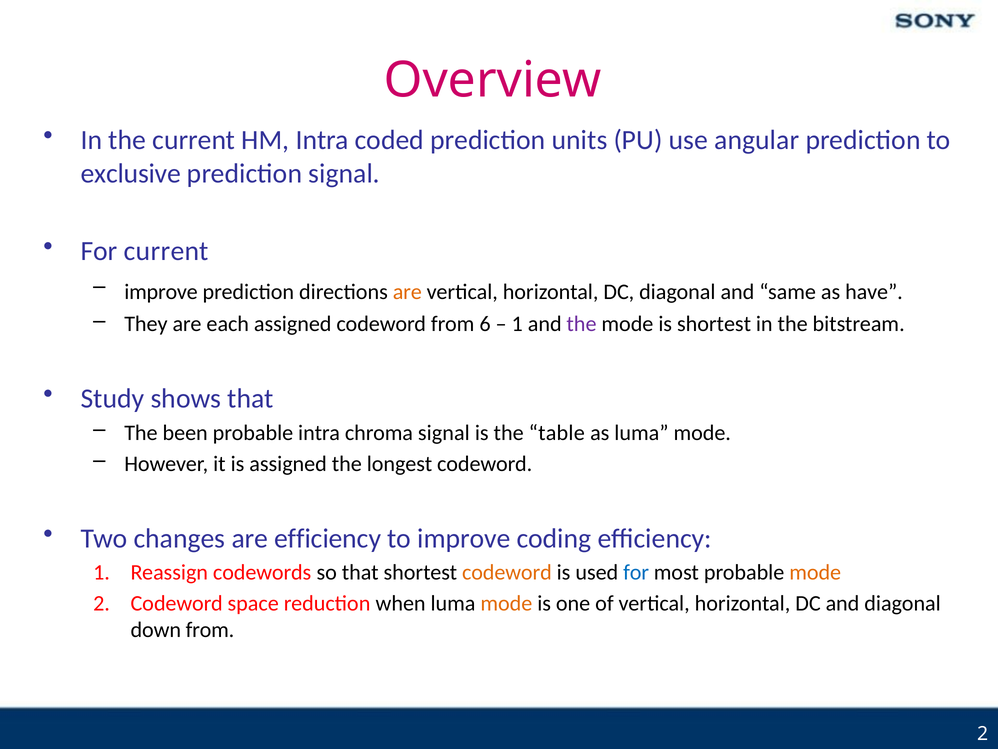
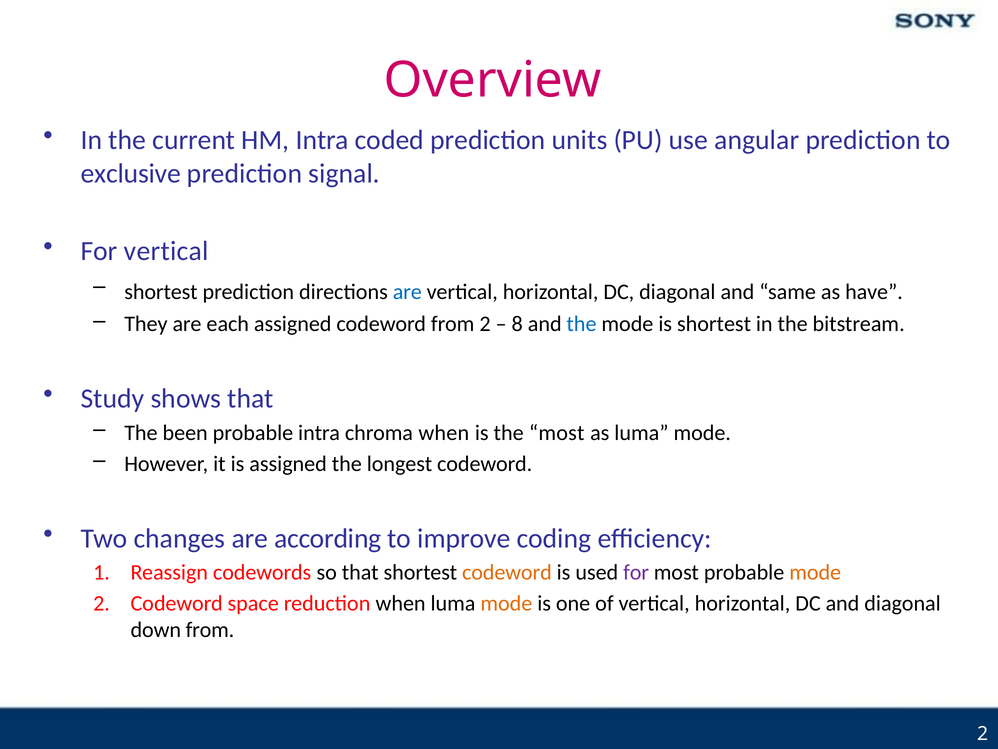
For current: current -> vertical
improve at (161, 292): improve -> shortest
are at (407, 292) colour: orange -> blue
from 6: 6 -> 2
1 at (517, 324): 1 -> 8
the at (581, 324) colour: purple -> blue
chroma signal: signal -> when
the table: table -> most
are efficiency: efficiency -> according
for at (636, 572) colour: blue -> purple
